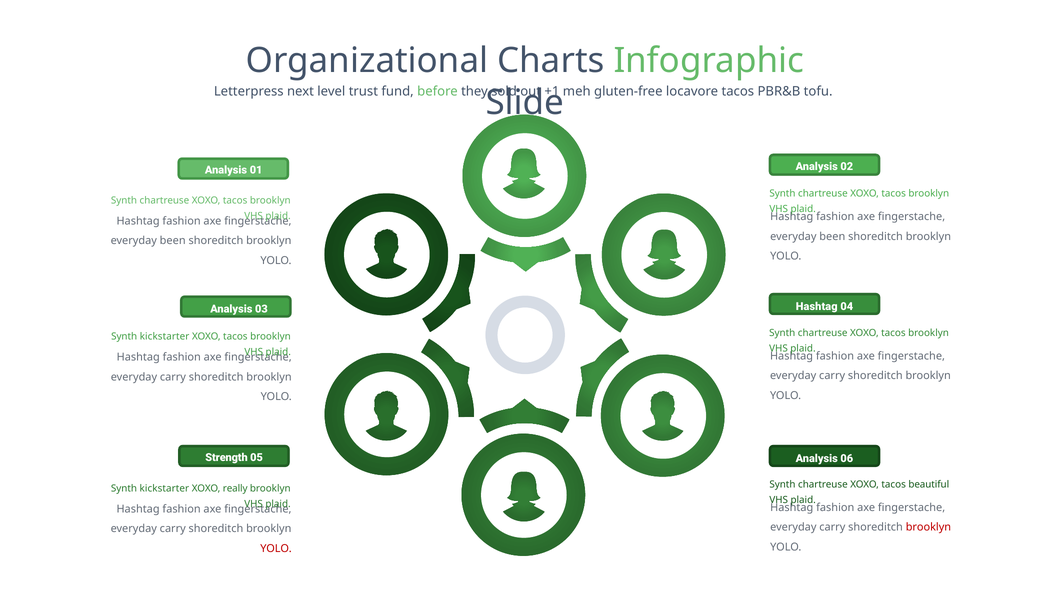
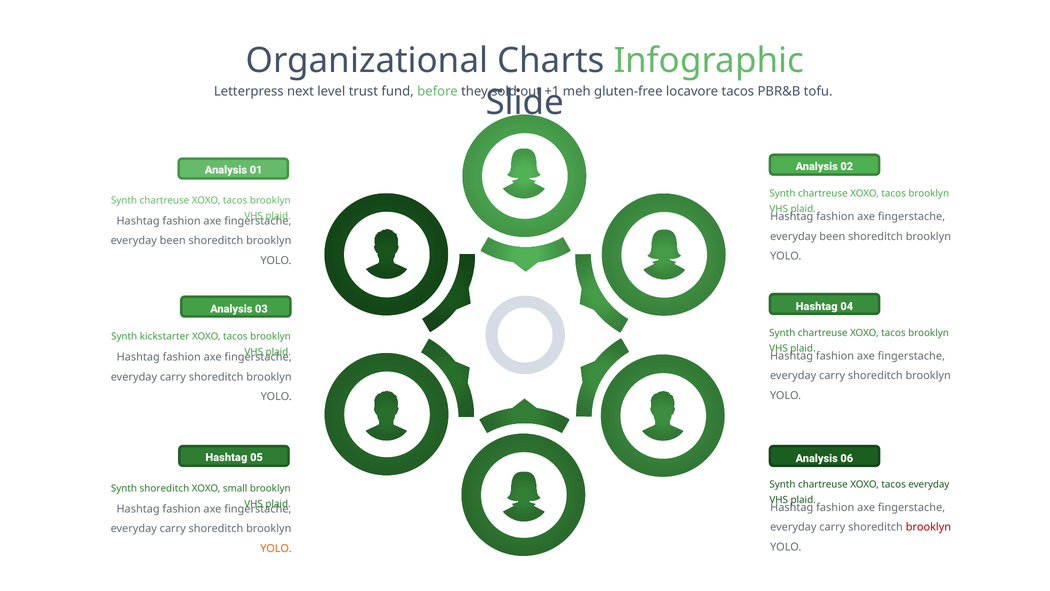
Strength at (227, 457): Strength -> Hashtag
tacos beautiful: beautiful -> everyday
kickstarter at (164, 488): kickstarter -> shoreditch
really: really -> small
YOLO at (276, 548) colour: red -> orange
